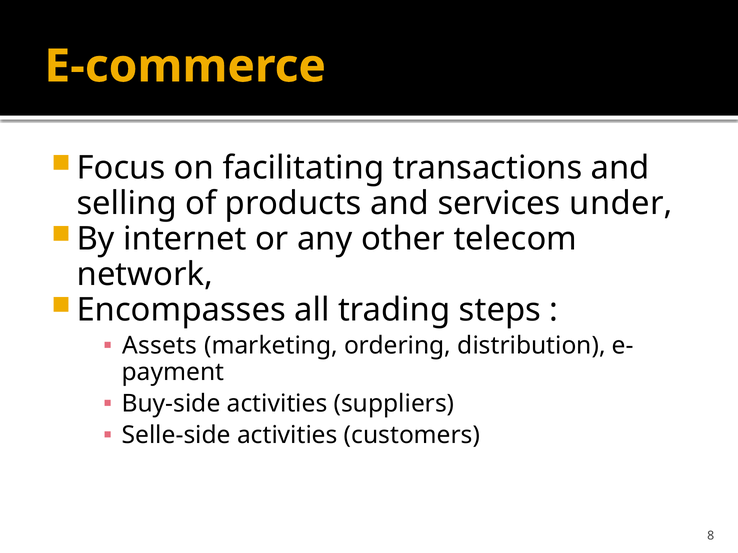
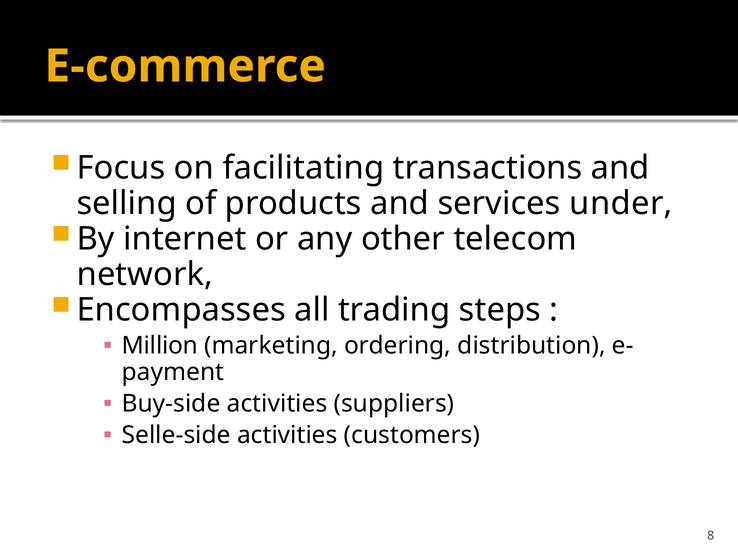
Assets: Assets -> Million
